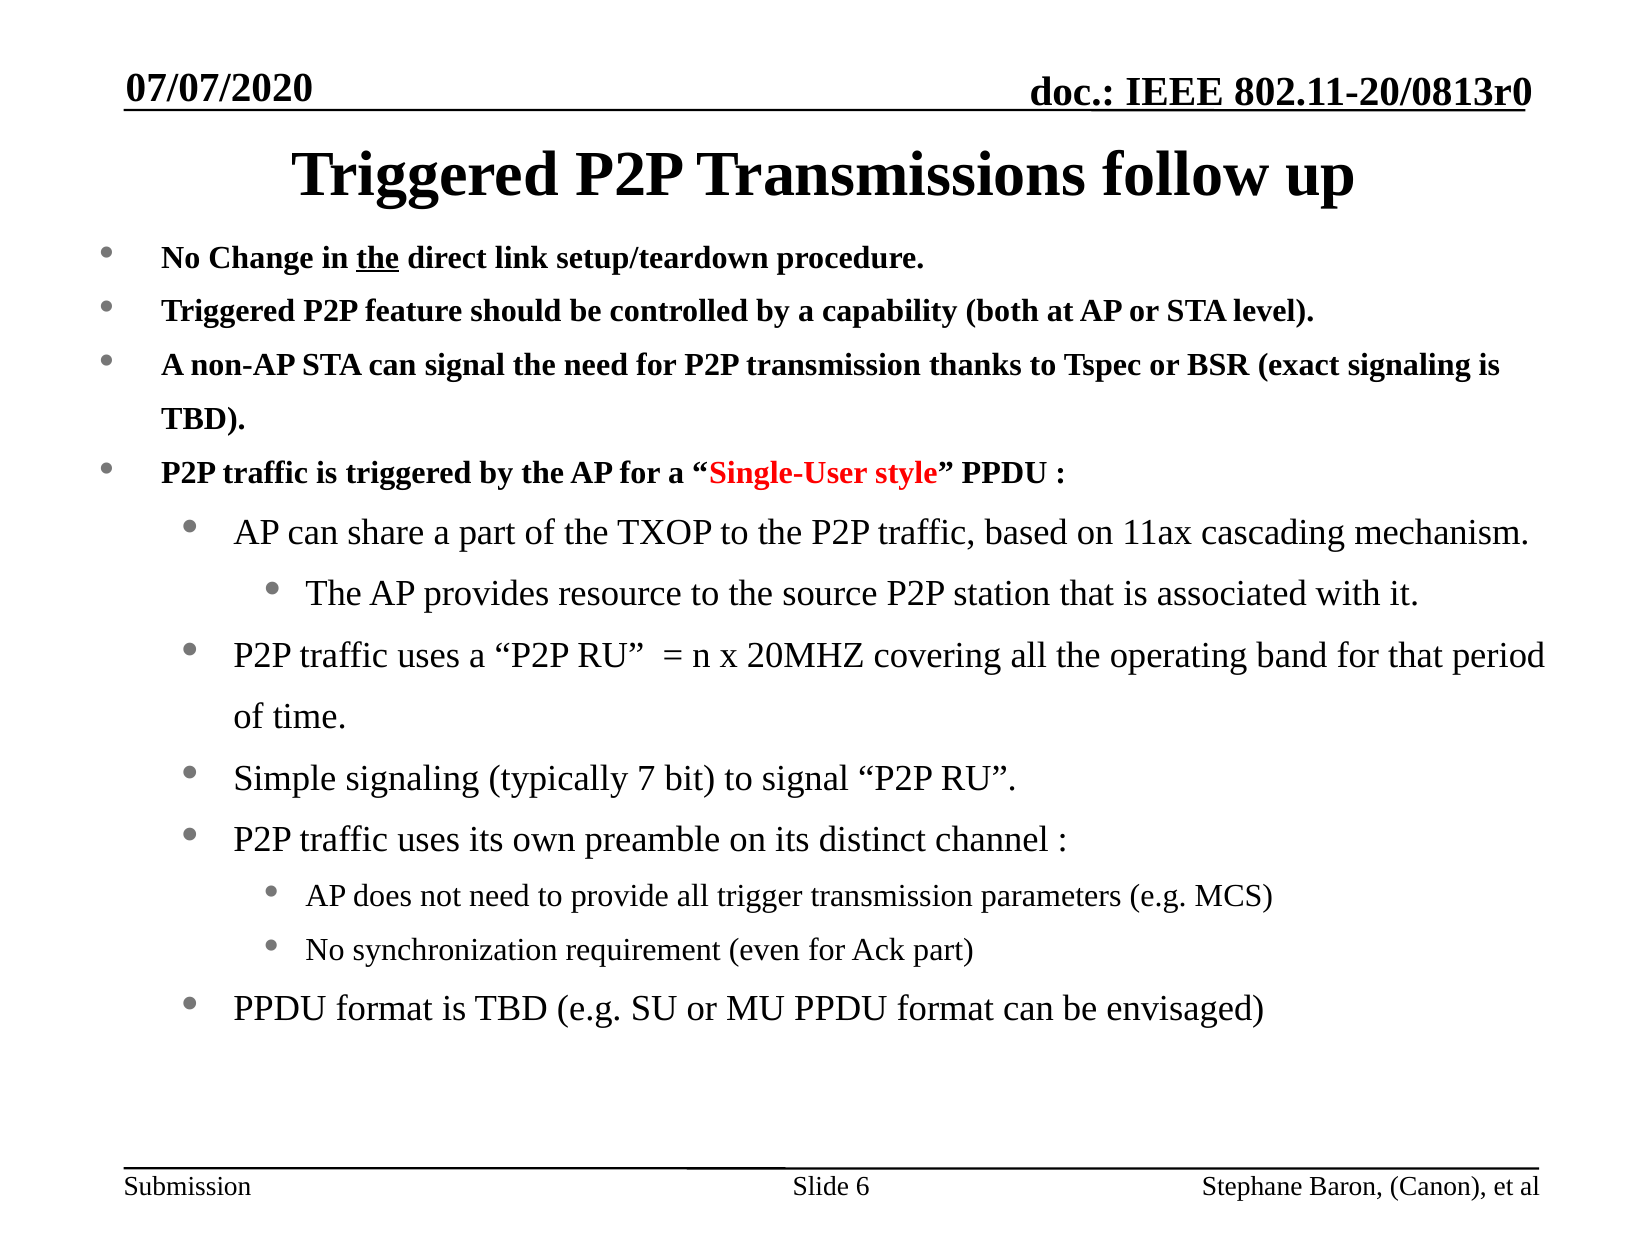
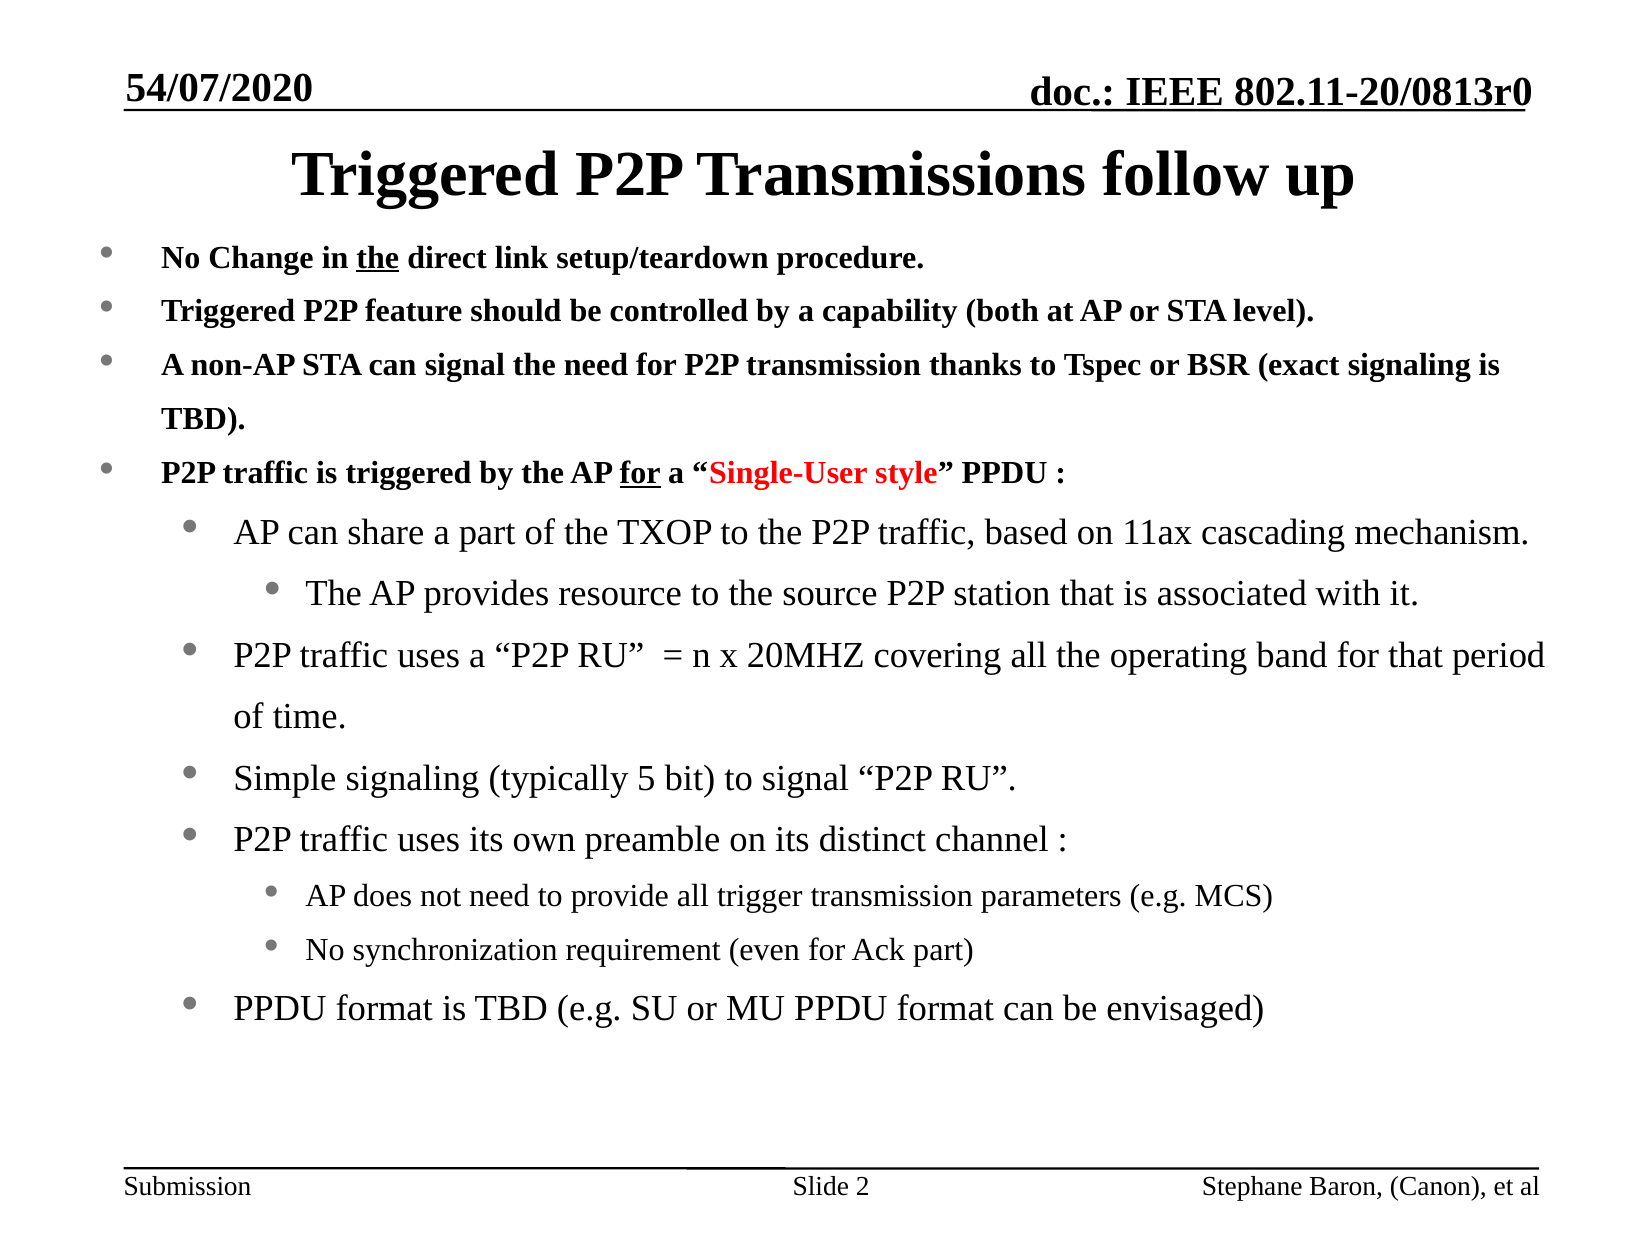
07/07/2020: 07/07/2020 -> 54/07/2020
for at (640, 473) underline: none -> present
7: 7 -> 5
6: 6 -> 2
